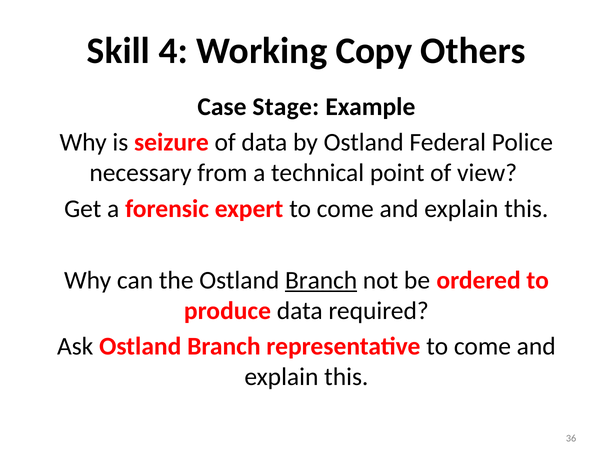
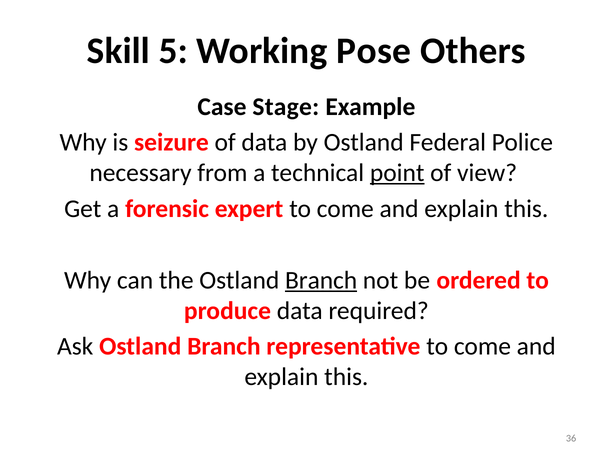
4: 4 -> 5
Copy: Copy -> Pose
point underline: none -> present
